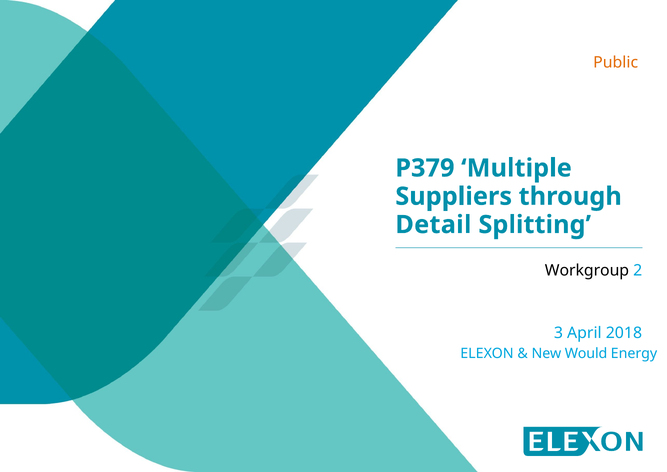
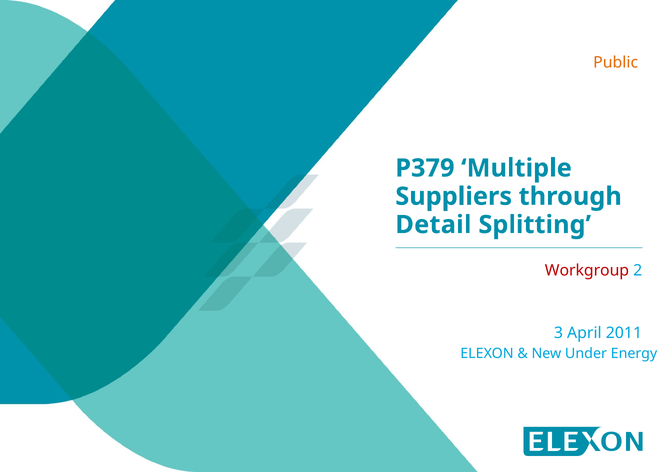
Workgroup colour: black -> red
2018: 2018 -> 2011
Would: Would -> Under
